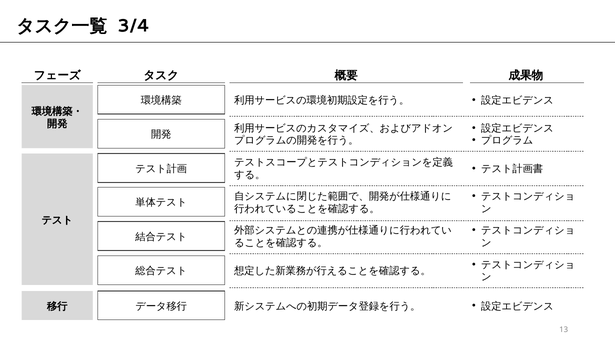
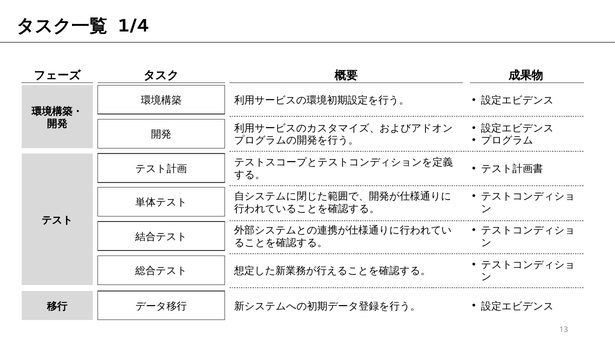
3/4: 3/4 -> 1/4
